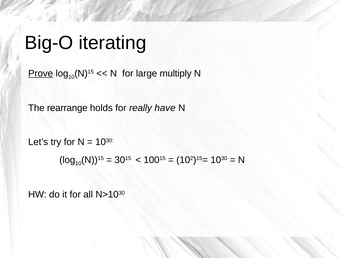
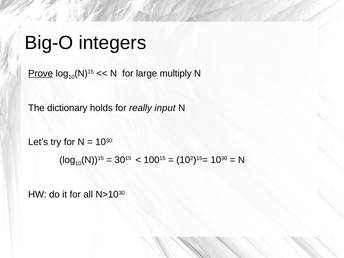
iterating: iterating -> integers
rearrange: rearrange -> dictionary
have: have -> input
